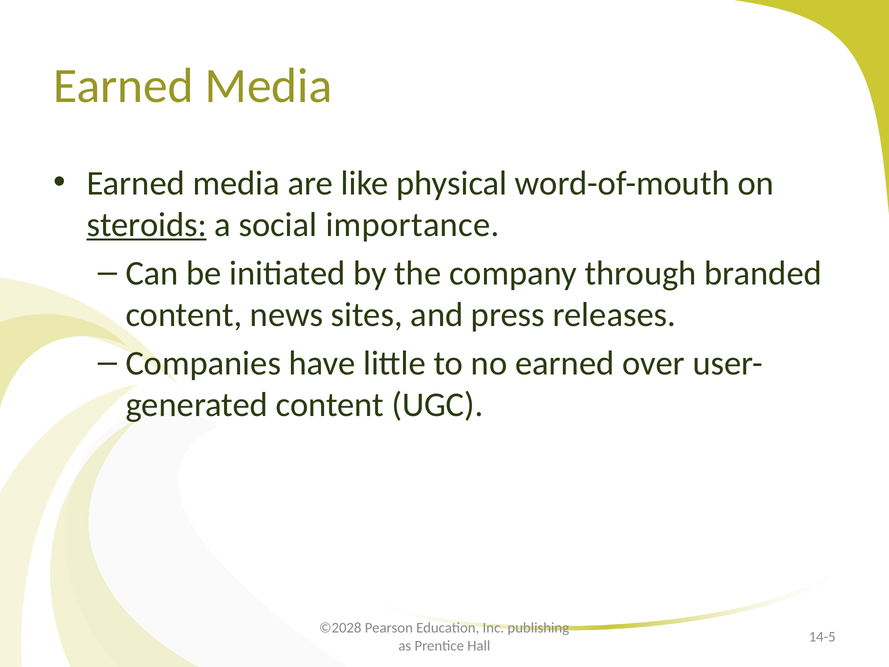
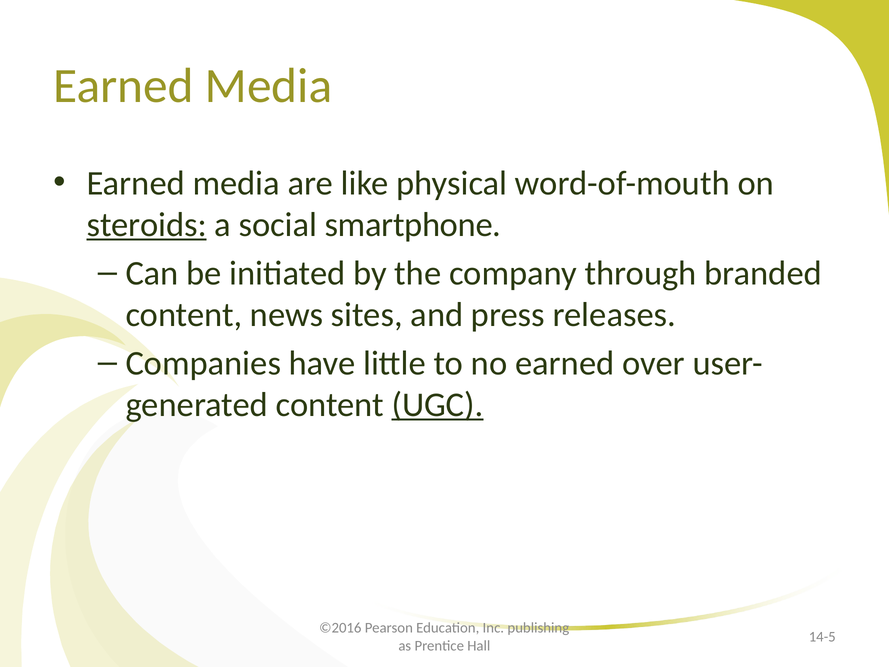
importance: importance -> smartphone
UGC underline: none -> present
©2028: ©2028 -> ©2016
